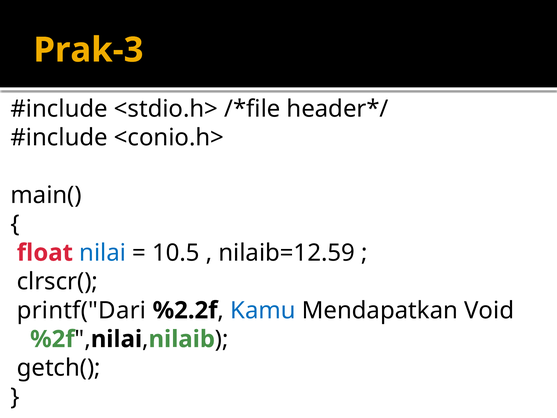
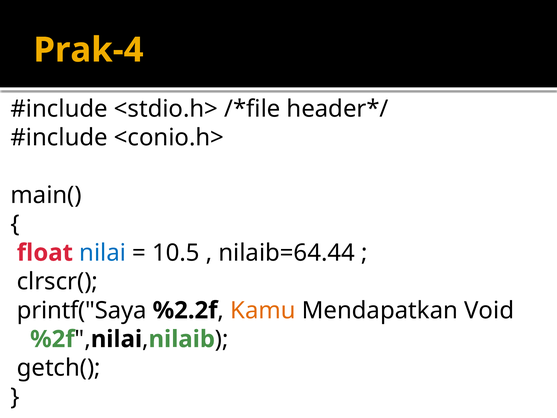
Prak-3: Prak-3 -> Prak-4
nilaib=12.59: nilaib=12.59 -> nilaib=64.44
printf("Dari: printf("Dari -> printf("Saya
Kamu colour: blue -> orange
